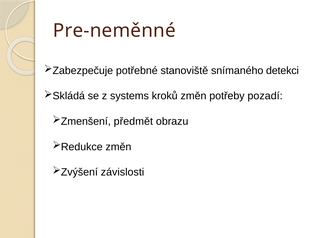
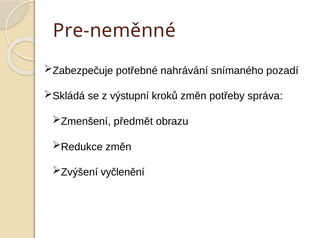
stanoviště: stanoviště -> nahrávání
detekci: detekci -> pozadí
systems: systems -> výstupní
pozadí: pozadí -> správa
závislosti: závislosti -> vyčlenění
